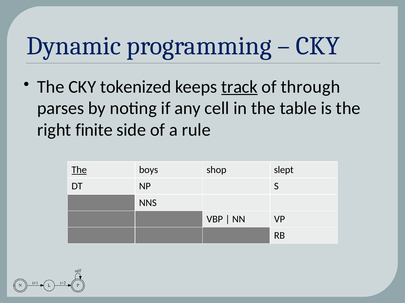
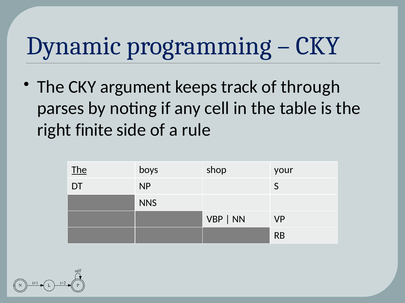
tokenized: tokenized -> argument
track underline: present -> none
slept: slept -> your
